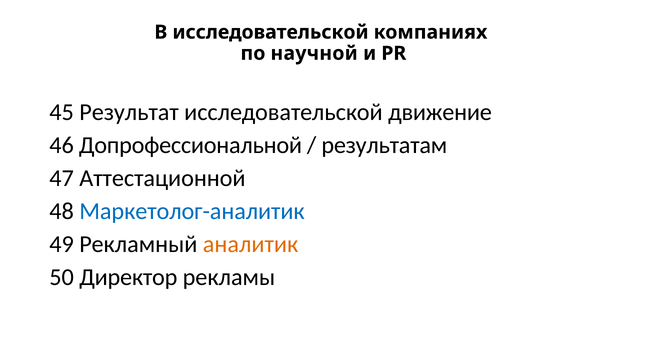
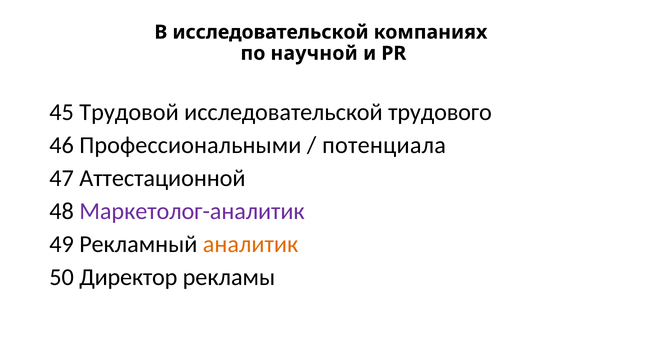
Результат: Результат -> Трудовой
движение: движение -> трудового
Допрофессиональной: Допрофессиональной -> Профессиональными
результатам: результатам -> потенциала
Маркетолог-аналитик colour: blue -> purple
